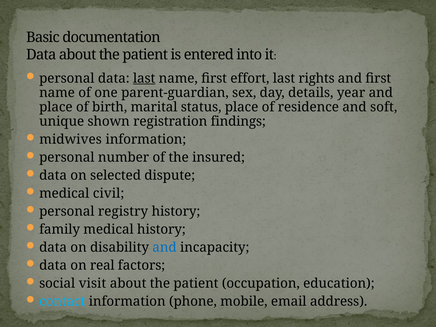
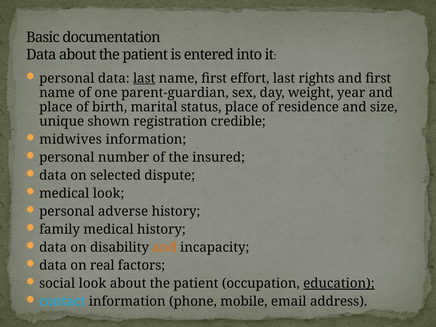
details: details -> weight
soft: soft -> size
findings: findings -> credible
medical civil: civil -> look
registry: registry -> adverse
and at (164, 247) colour: blue -> orange
social visit: visit -> look
education underline: none -> present
